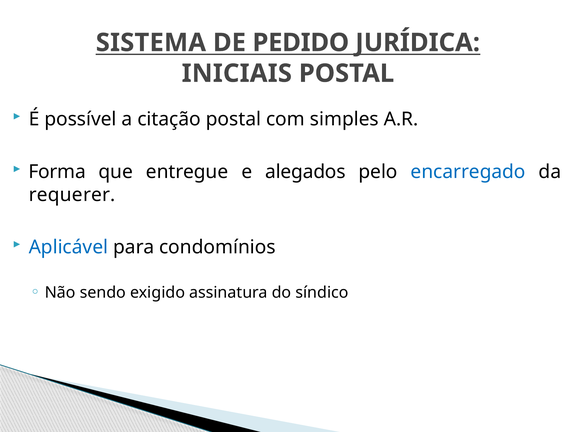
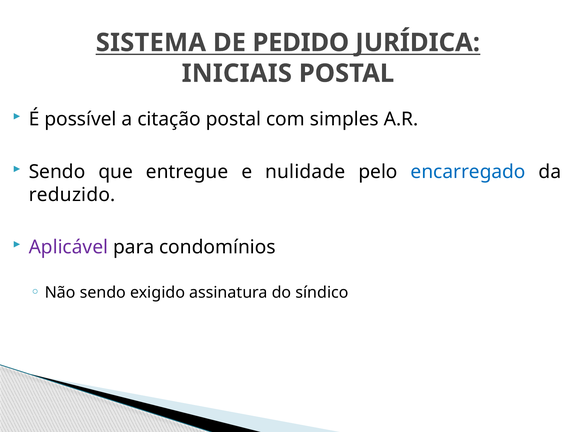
Forma at (57, 172): Forma -> Sendo
alegados: alegados -> nulidade
requerer: requerer -> reduzido
Aplicável colour: blue -> purple
